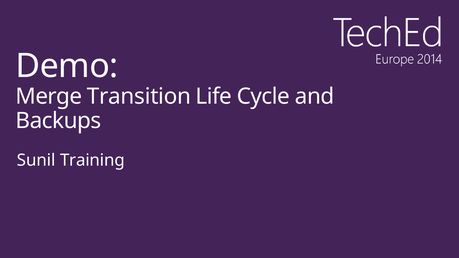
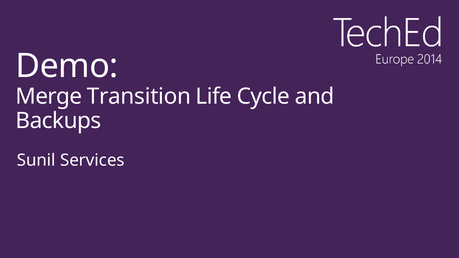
Training: Training -> Services
